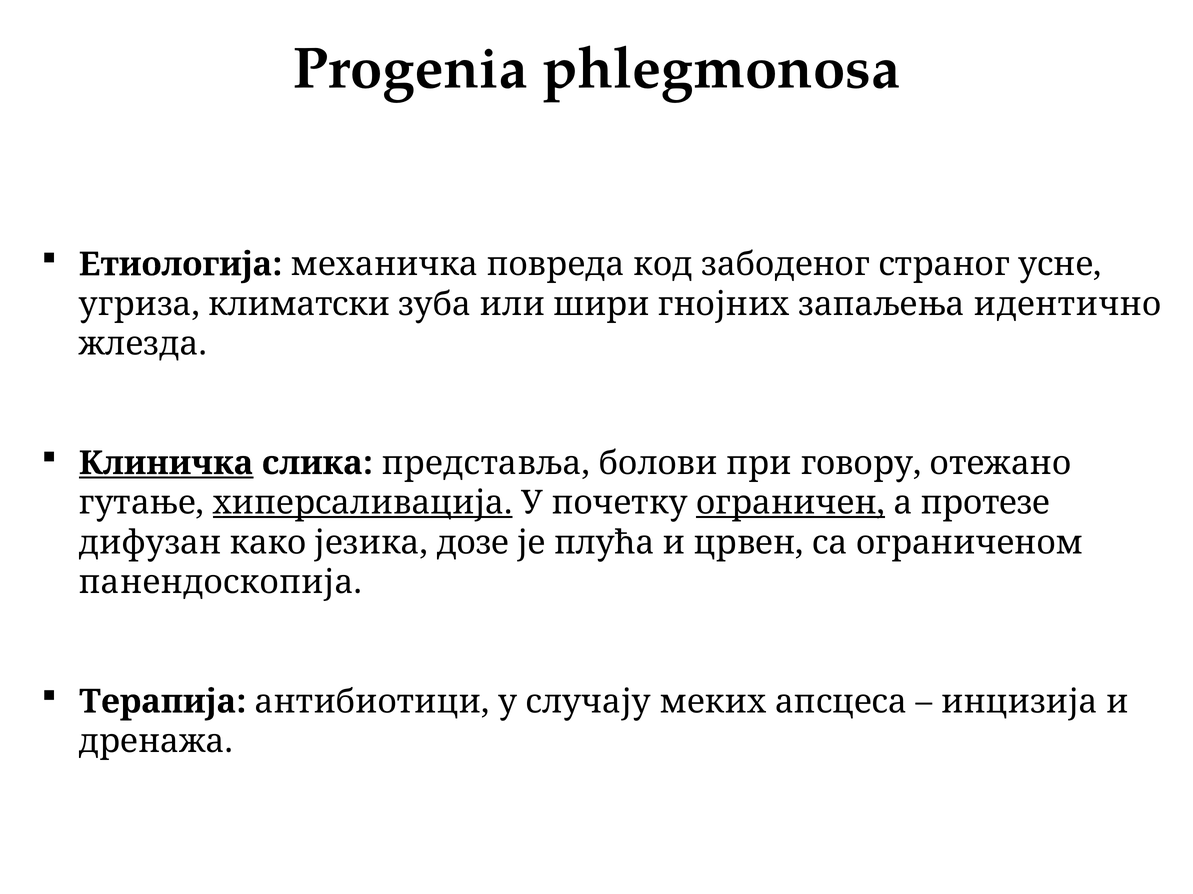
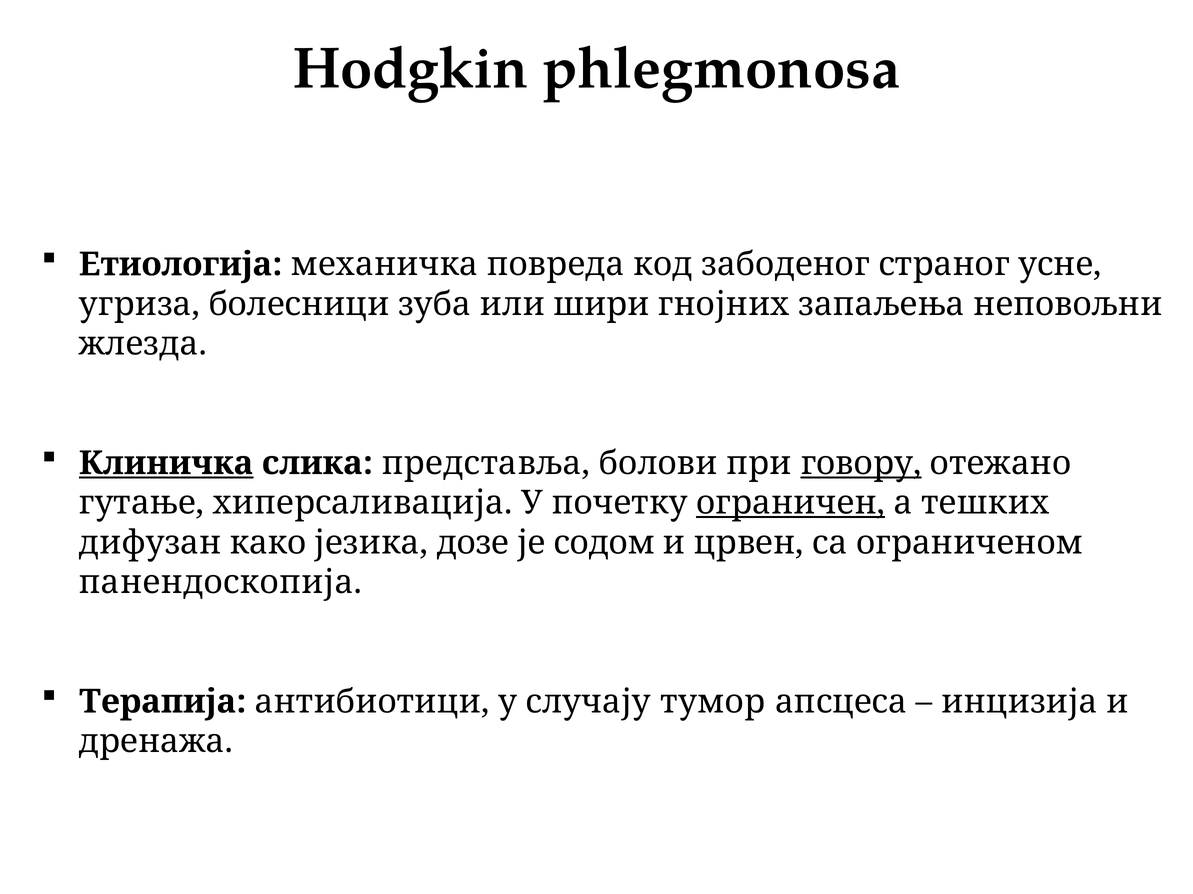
Progenia: Progenia -> Hodgkin
климатски: климатски -> болесници
идентично: идентично -> неповољни
говору underline: none -> present
хиперсаливација underline: present -> none
протезе: протезе -> тешких
плућа: плућа -> содом
меких: меких -> тумор
